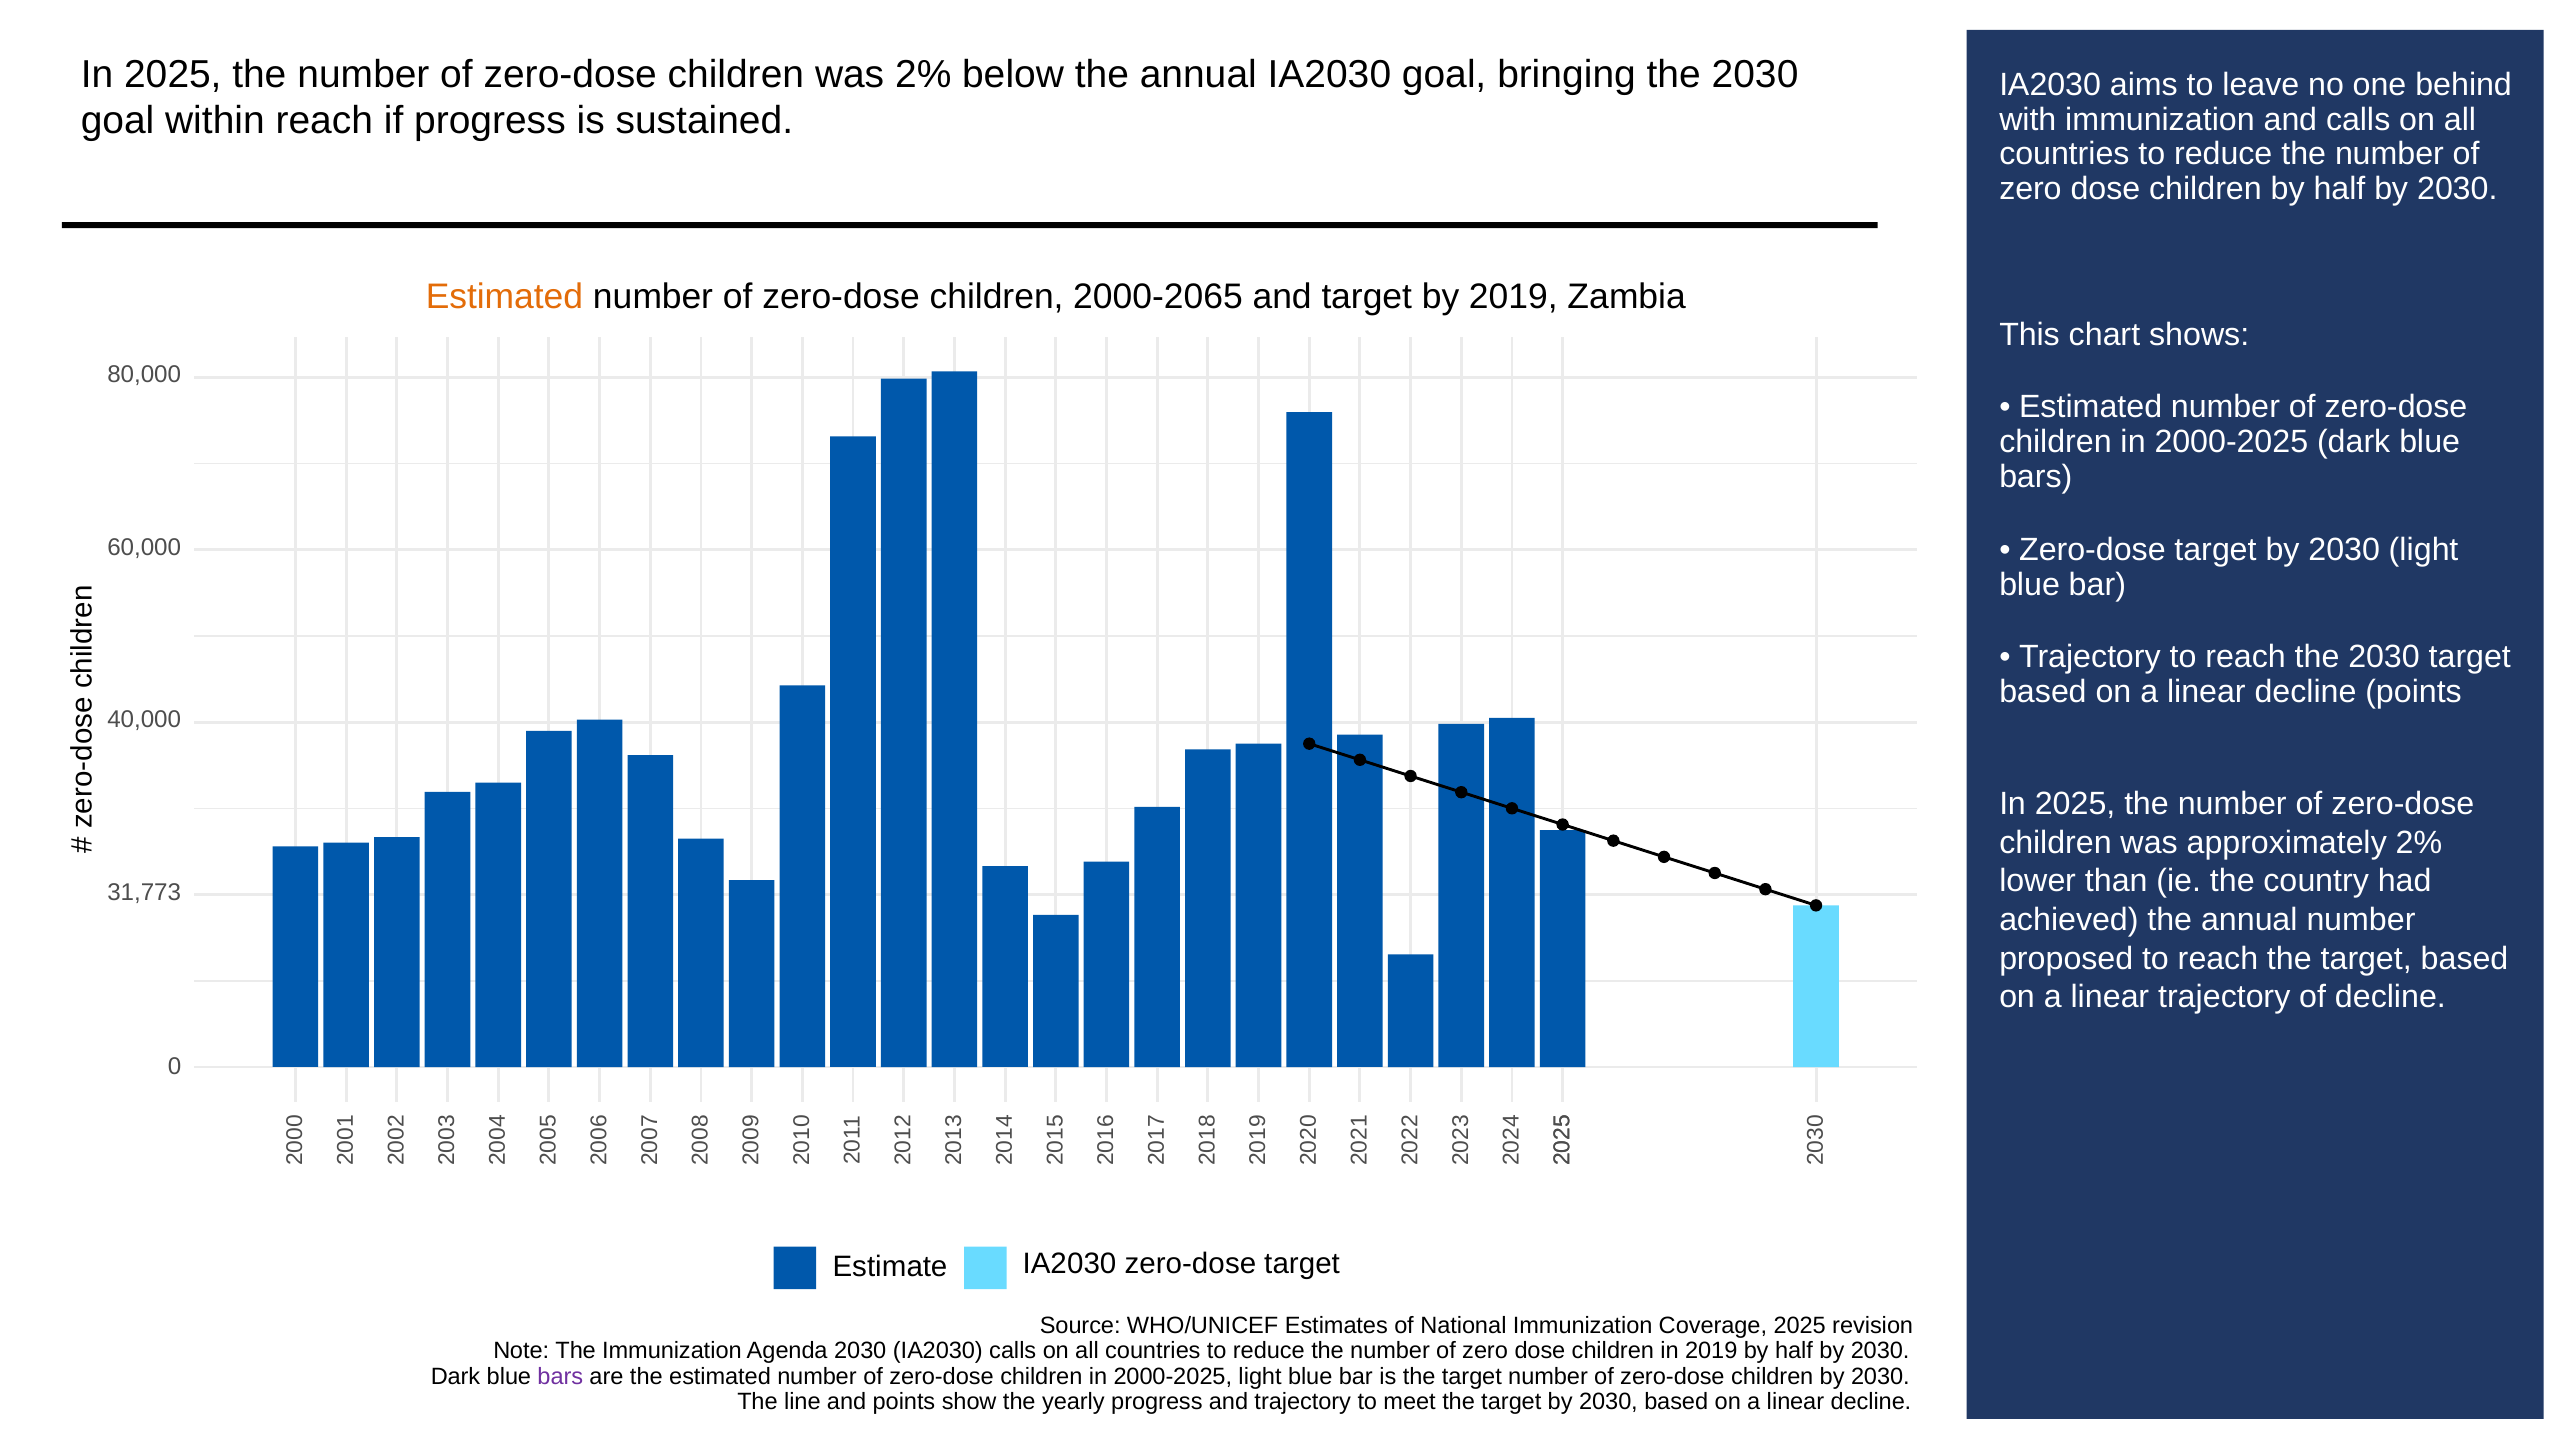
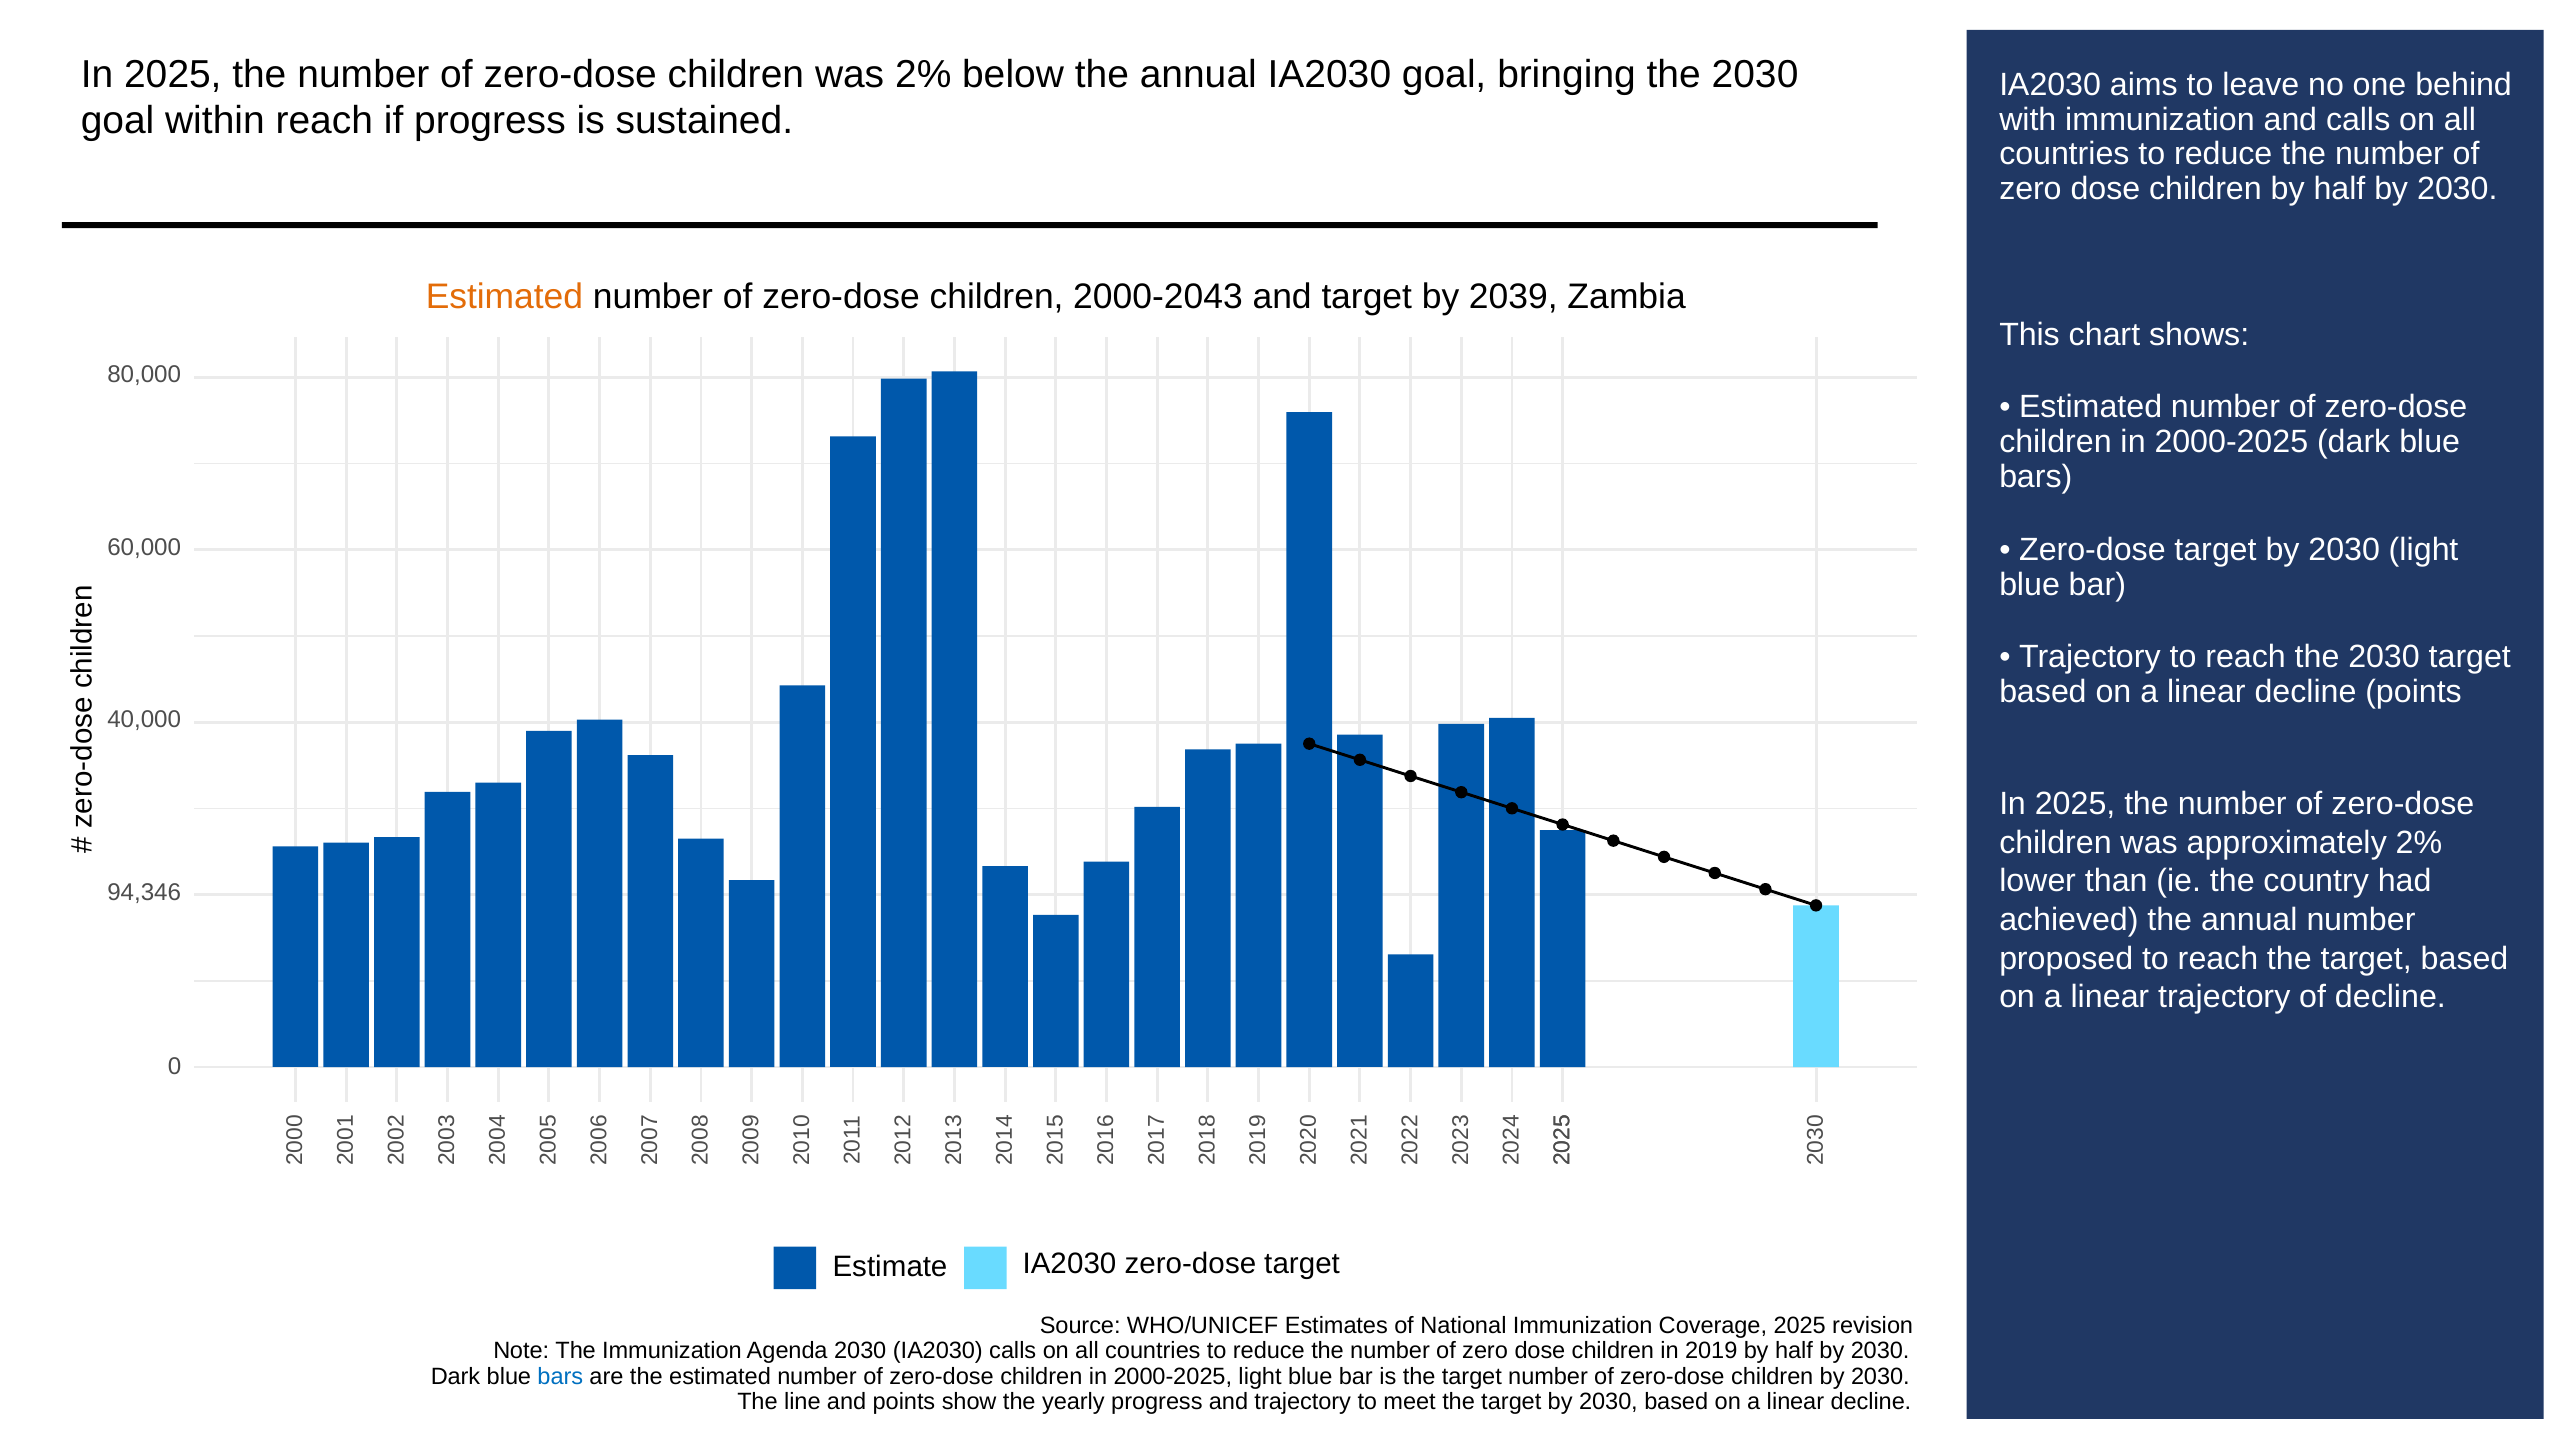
2000-2065: 2000-2065 -> 2000-2043
by 2019: 2019 -> 2039
31,773: 31,773 -> 94,346
bars at (560, 1377) colour: purple -> blue
